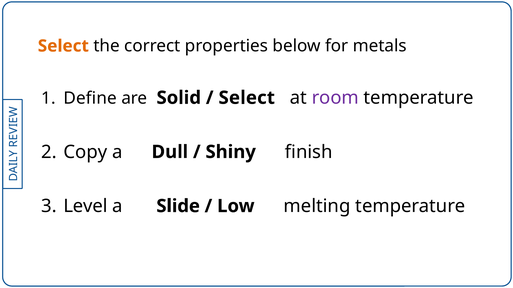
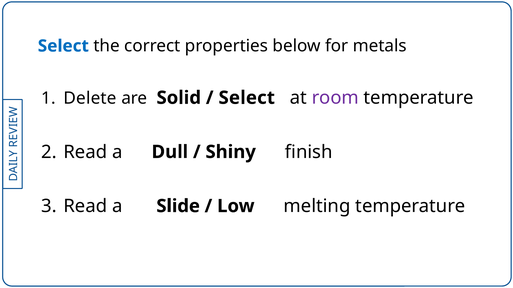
Select at (63, 46) colour: orange -> blue
Define: Define -> Delete
Copy at (85, 152): Copy -> Read
Level at (85, 206): Level -> Read
